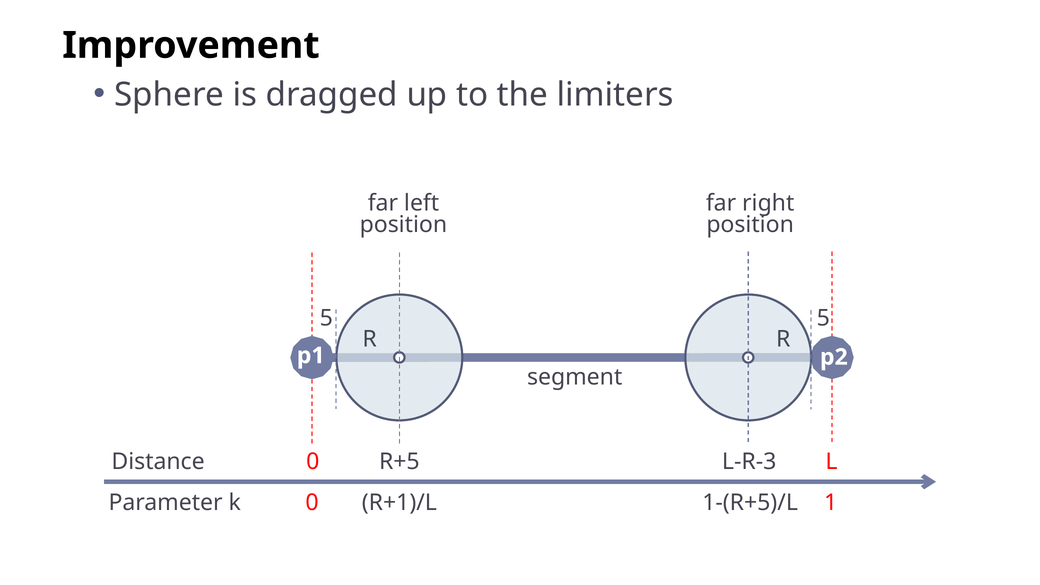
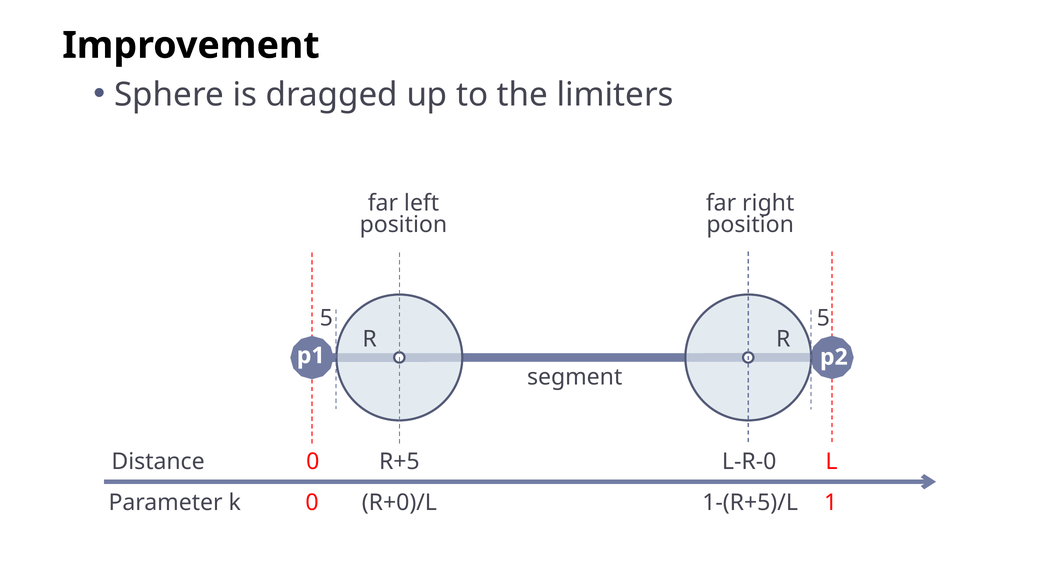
L-R-3: L-R-3 -> L-R-0
R+1)/L: R+1)/L -> R+0)/L
